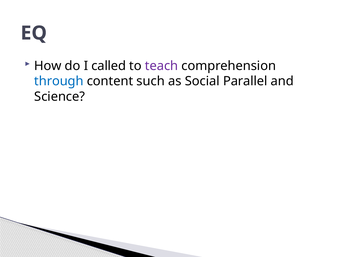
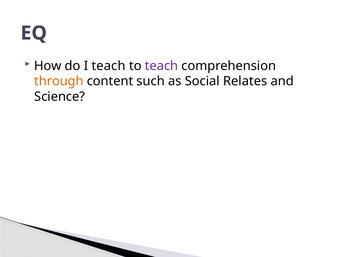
I called: called -> teach
through colour: blue -> orange
Parallel: Parallel -> Relates
